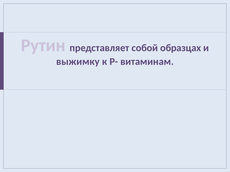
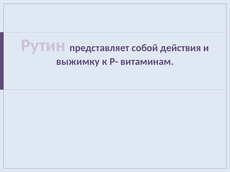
образцах: образцах -> действия
